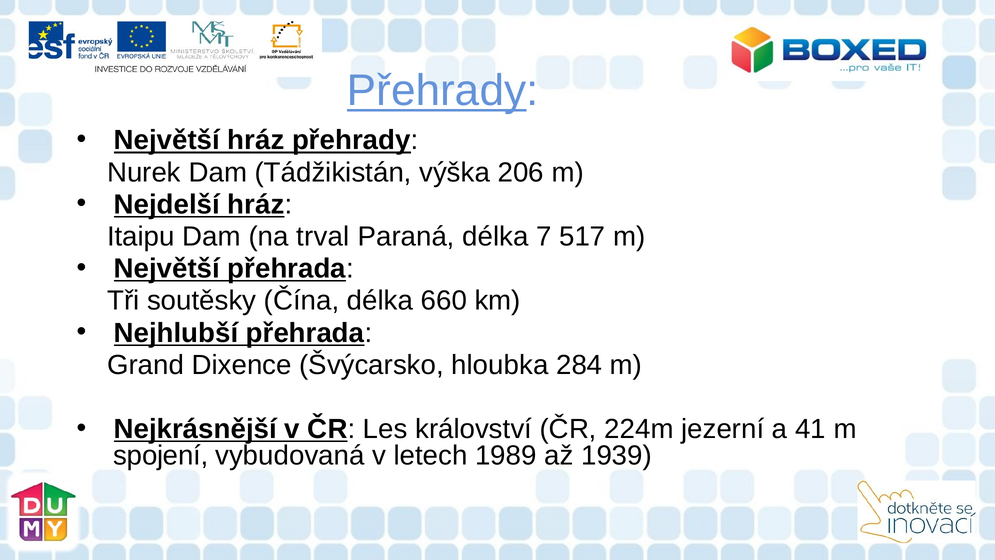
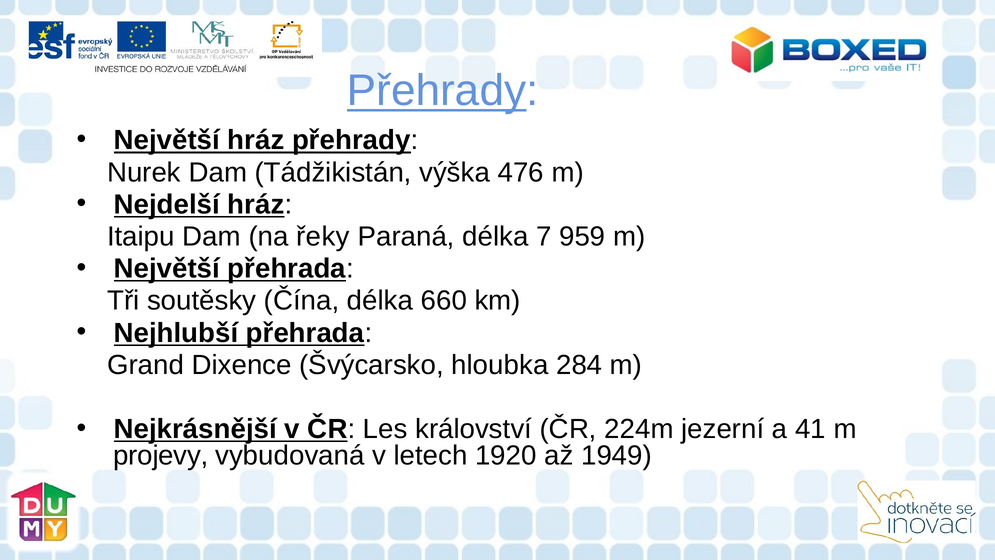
206: 206 -> 476
trval: trval -> řeky
517: 517 -> 959
spojení: spojení -> projevy
1989: 1989 -> 1920
1939: 1939 -> 1949
